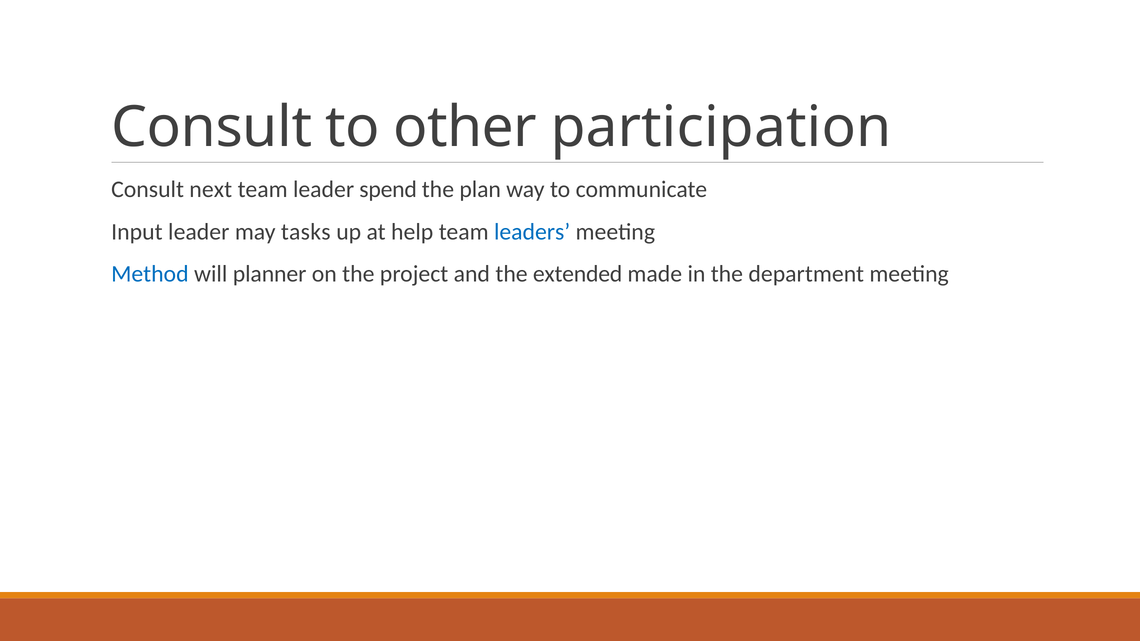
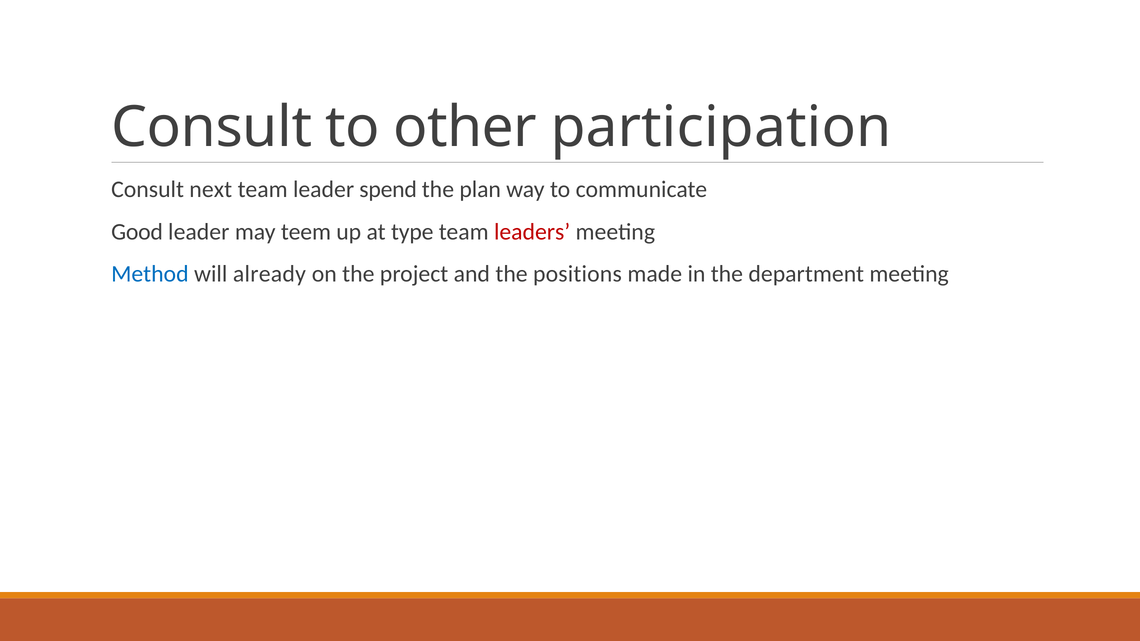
Input: Input -> Good
tasks: tasks -> teem
help: help -> type
leaders colour: blue -> red
planner: planner -> already
extended: extended -> positions
